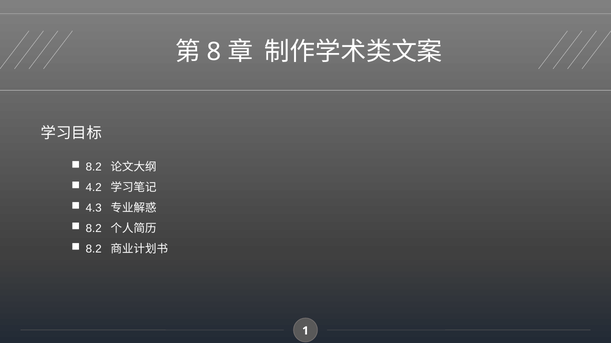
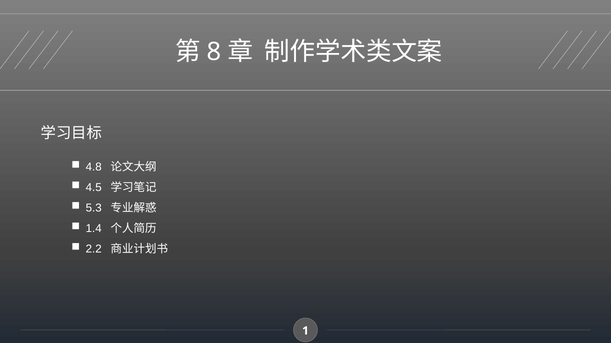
8.2 at (94, 167): 8.2 -> 4.8
4.2: 4.2 -> 4.5
4.3: 4.3 -> 5.3
8.2 at (94, 229): 8.2 -> 1.4
8.2 at (94, 250): 8.2 -> 2.2
